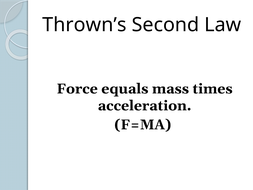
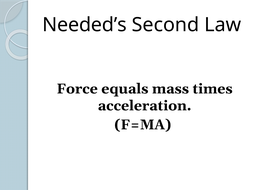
Thrown’s: Thrown’s -> Needed’s
